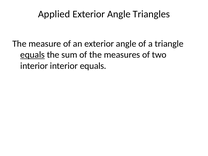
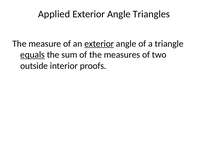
exterior at (99, 44) underline: none -> present
interior at (34, 66): interior -> outside
interior equals: equals -> proofs
